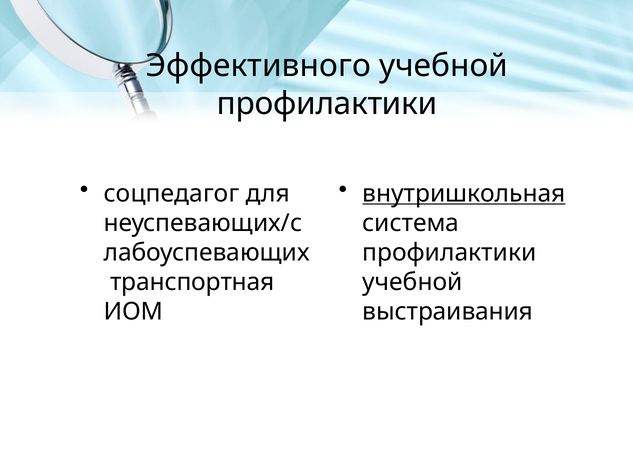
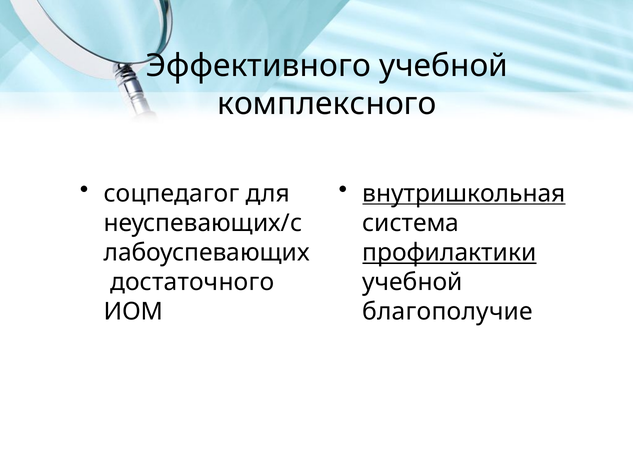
профилактики at (327, 104): профилактики -> комплексного
профилактики at (449, 253) underline: none -> present
транспортная: транспортная -> достаточного
выстраивания: выстраивания -> благополучие
